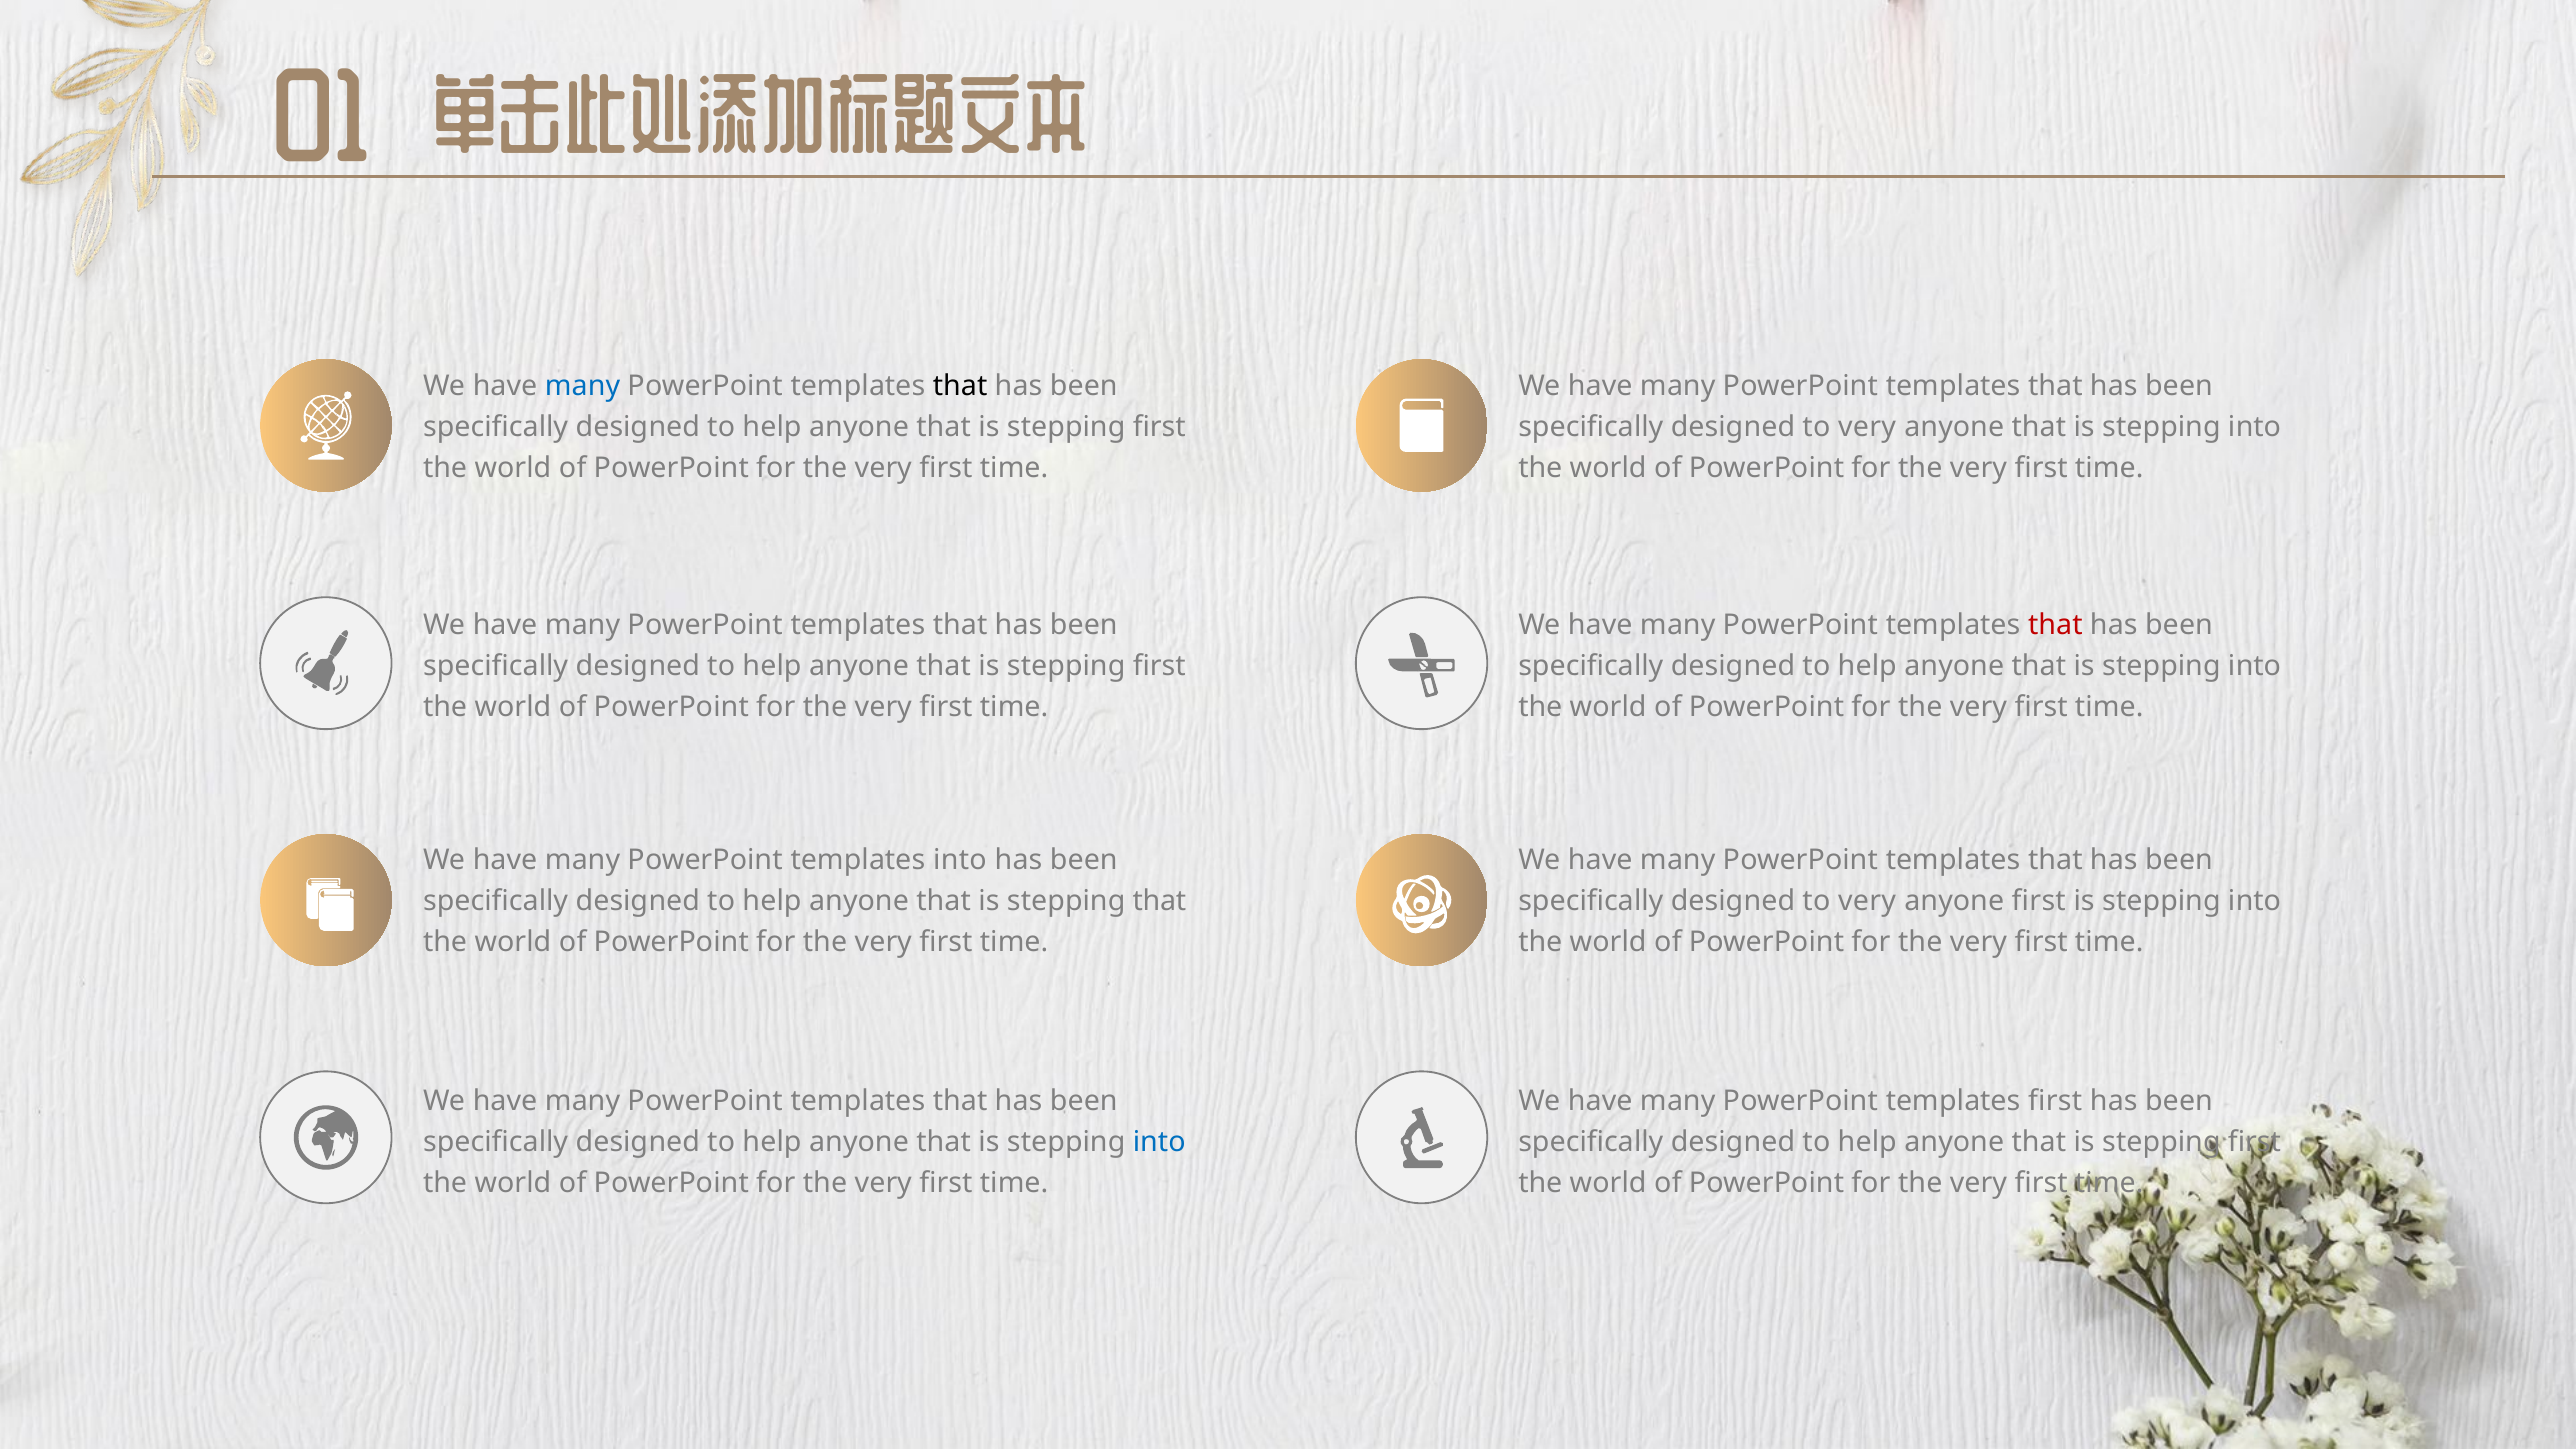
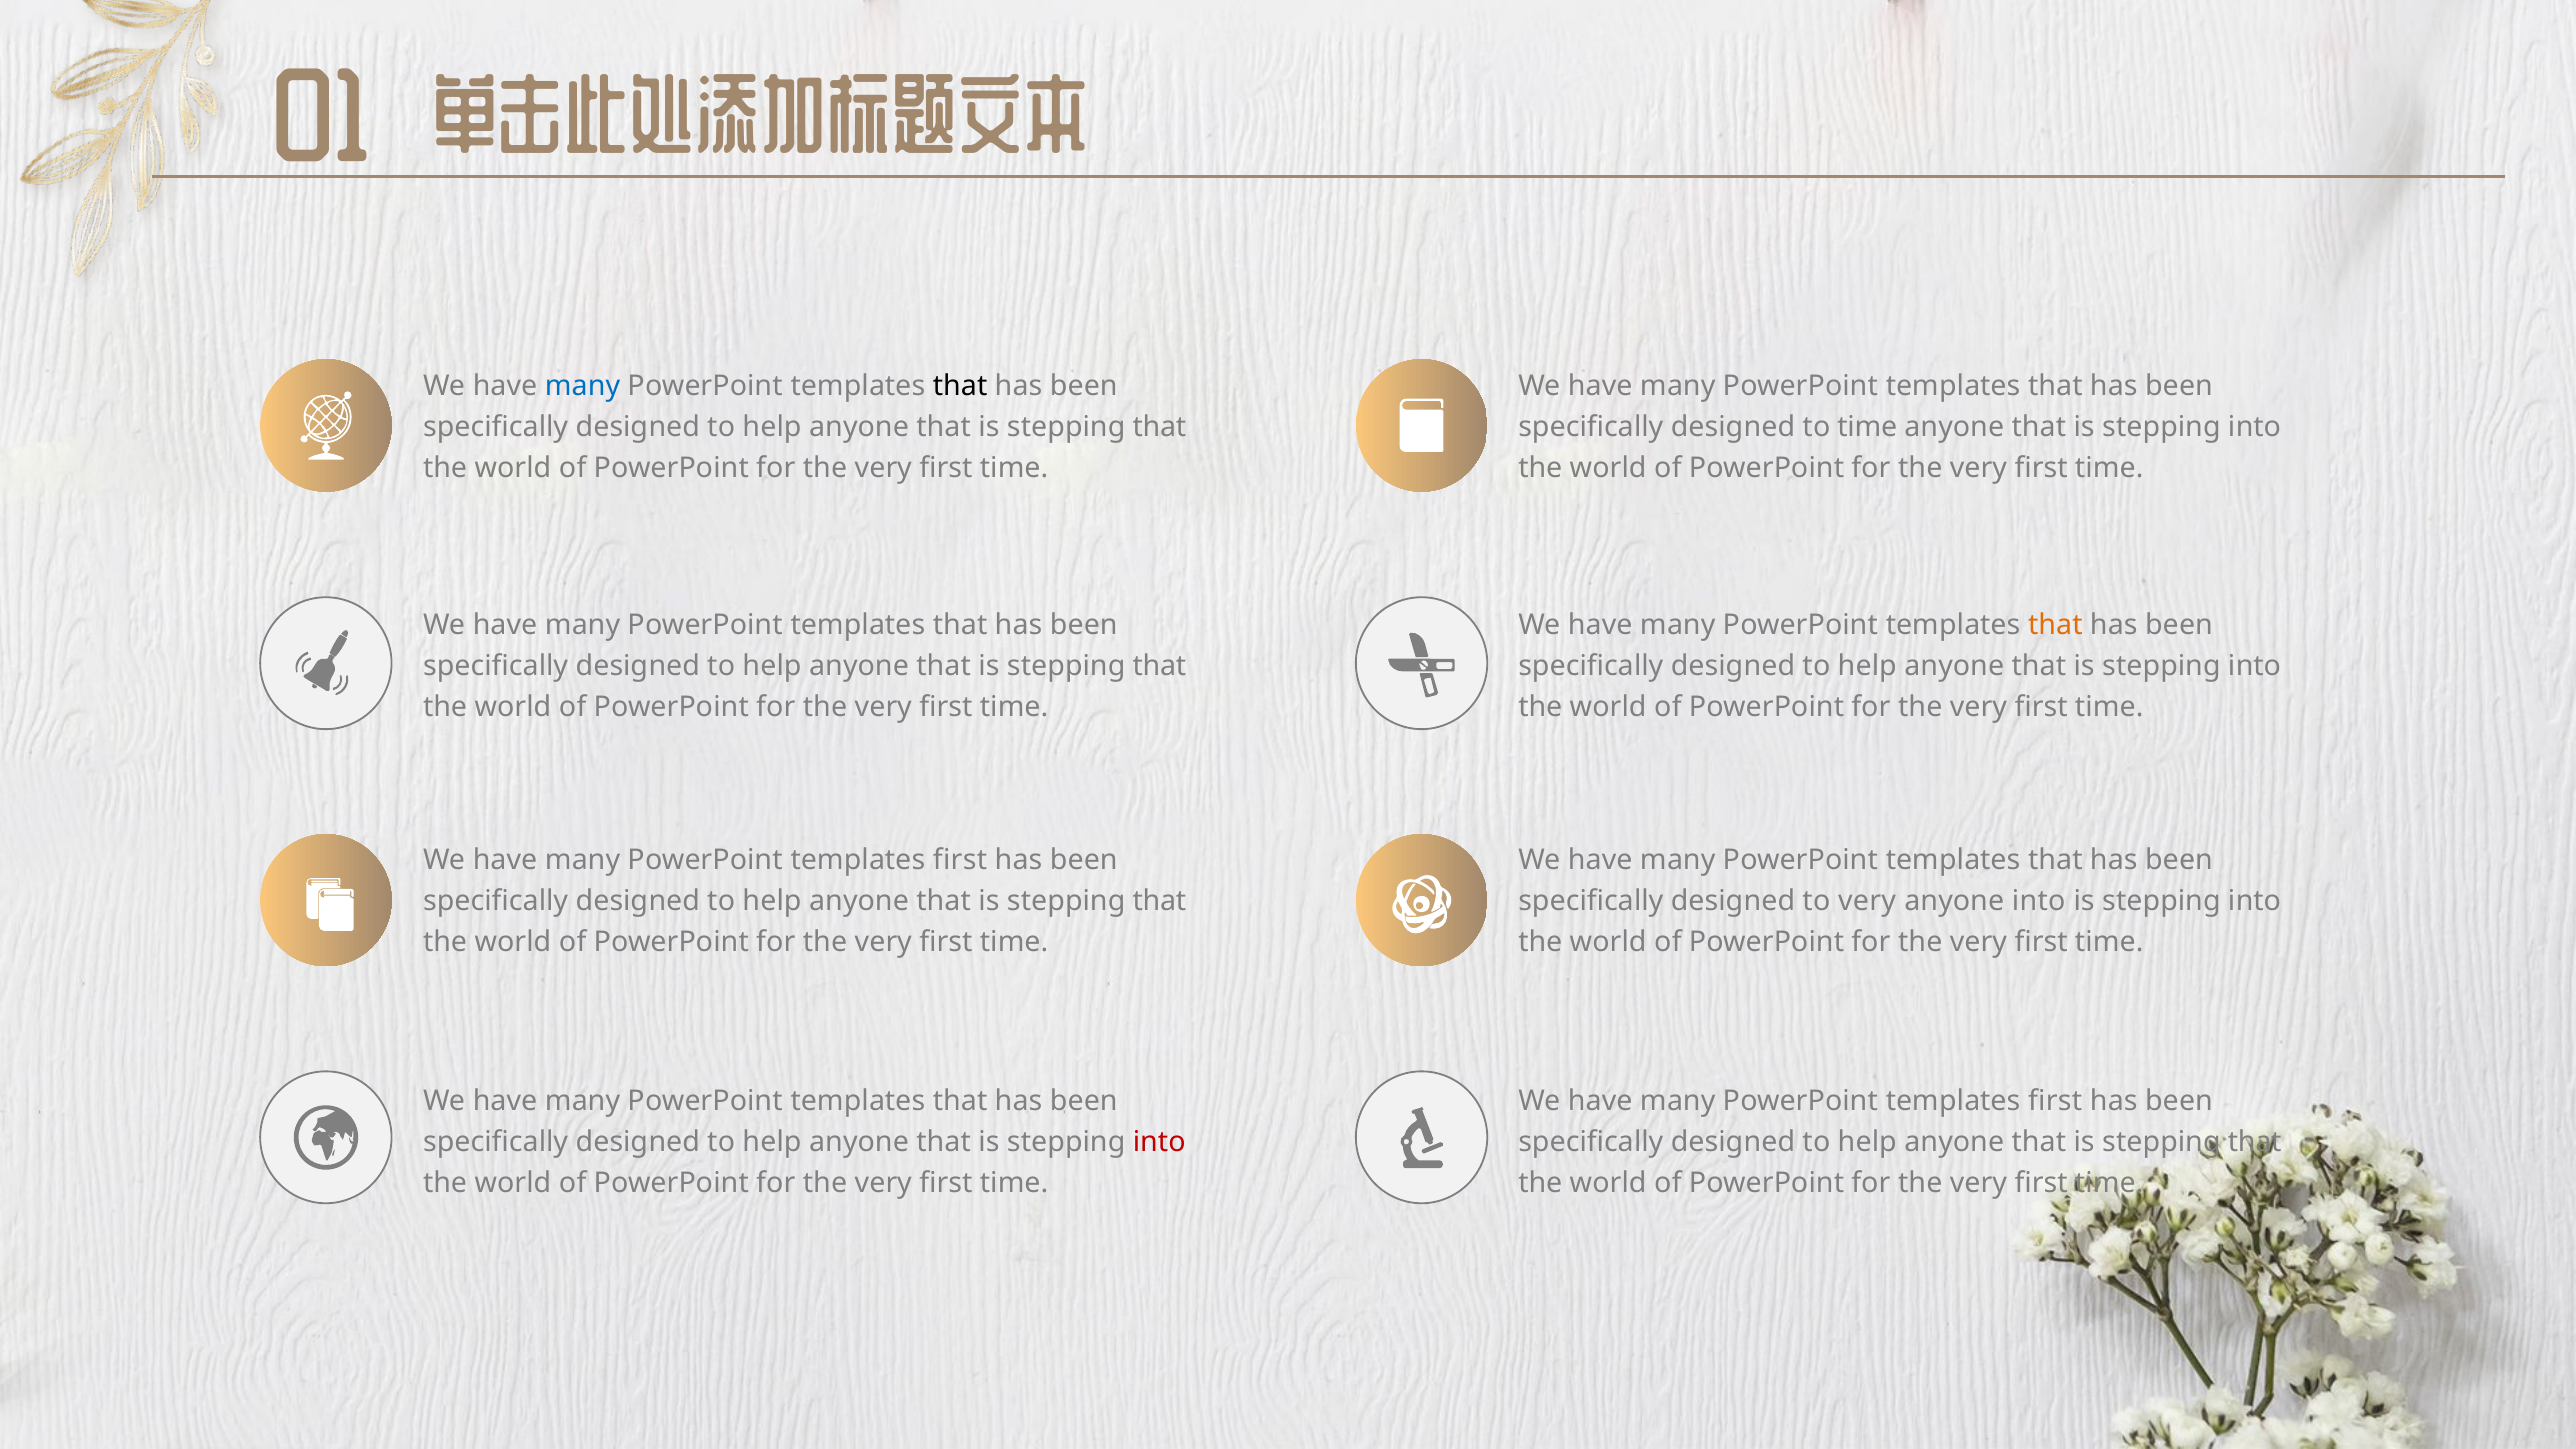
first at (1159, 427): first -> that
very at (1867, 427): very -> time
that at (2055, 625) colour: red -> orange
first at (1159, 667): first -> that
into at (960, 860): into -> first
anyone first: first -> into
into at (1159, 1142) colour: blue -> red
first at (2254, 1142): first -> that
